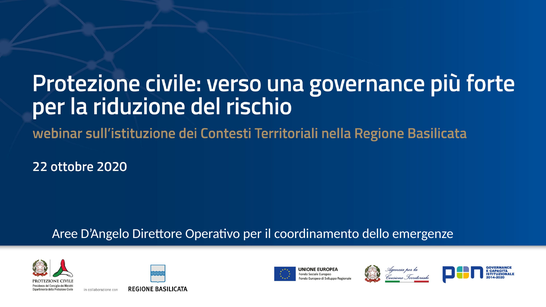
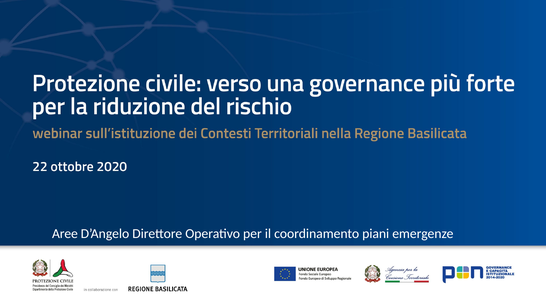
dello: dello -> piani
